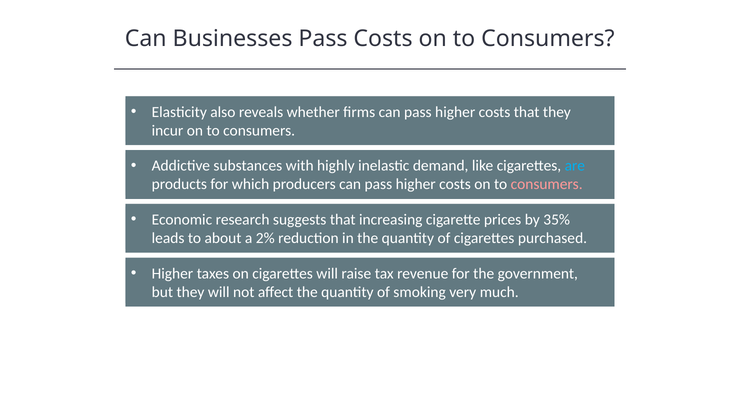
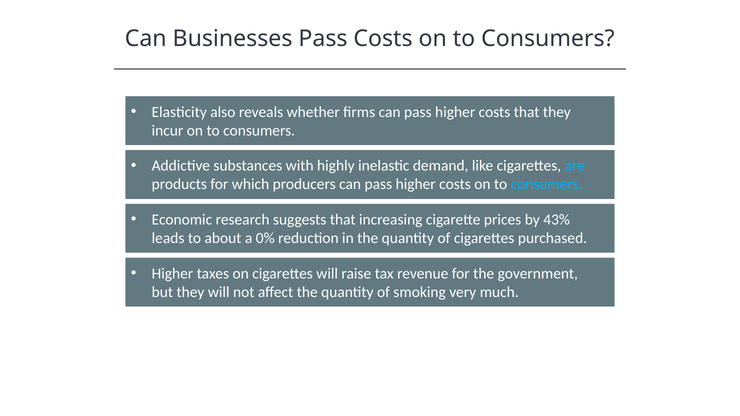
consumers at (547, 184) colour: pink -> light blue
35%: 35% -> 43%
2%: 2% -> 0%
